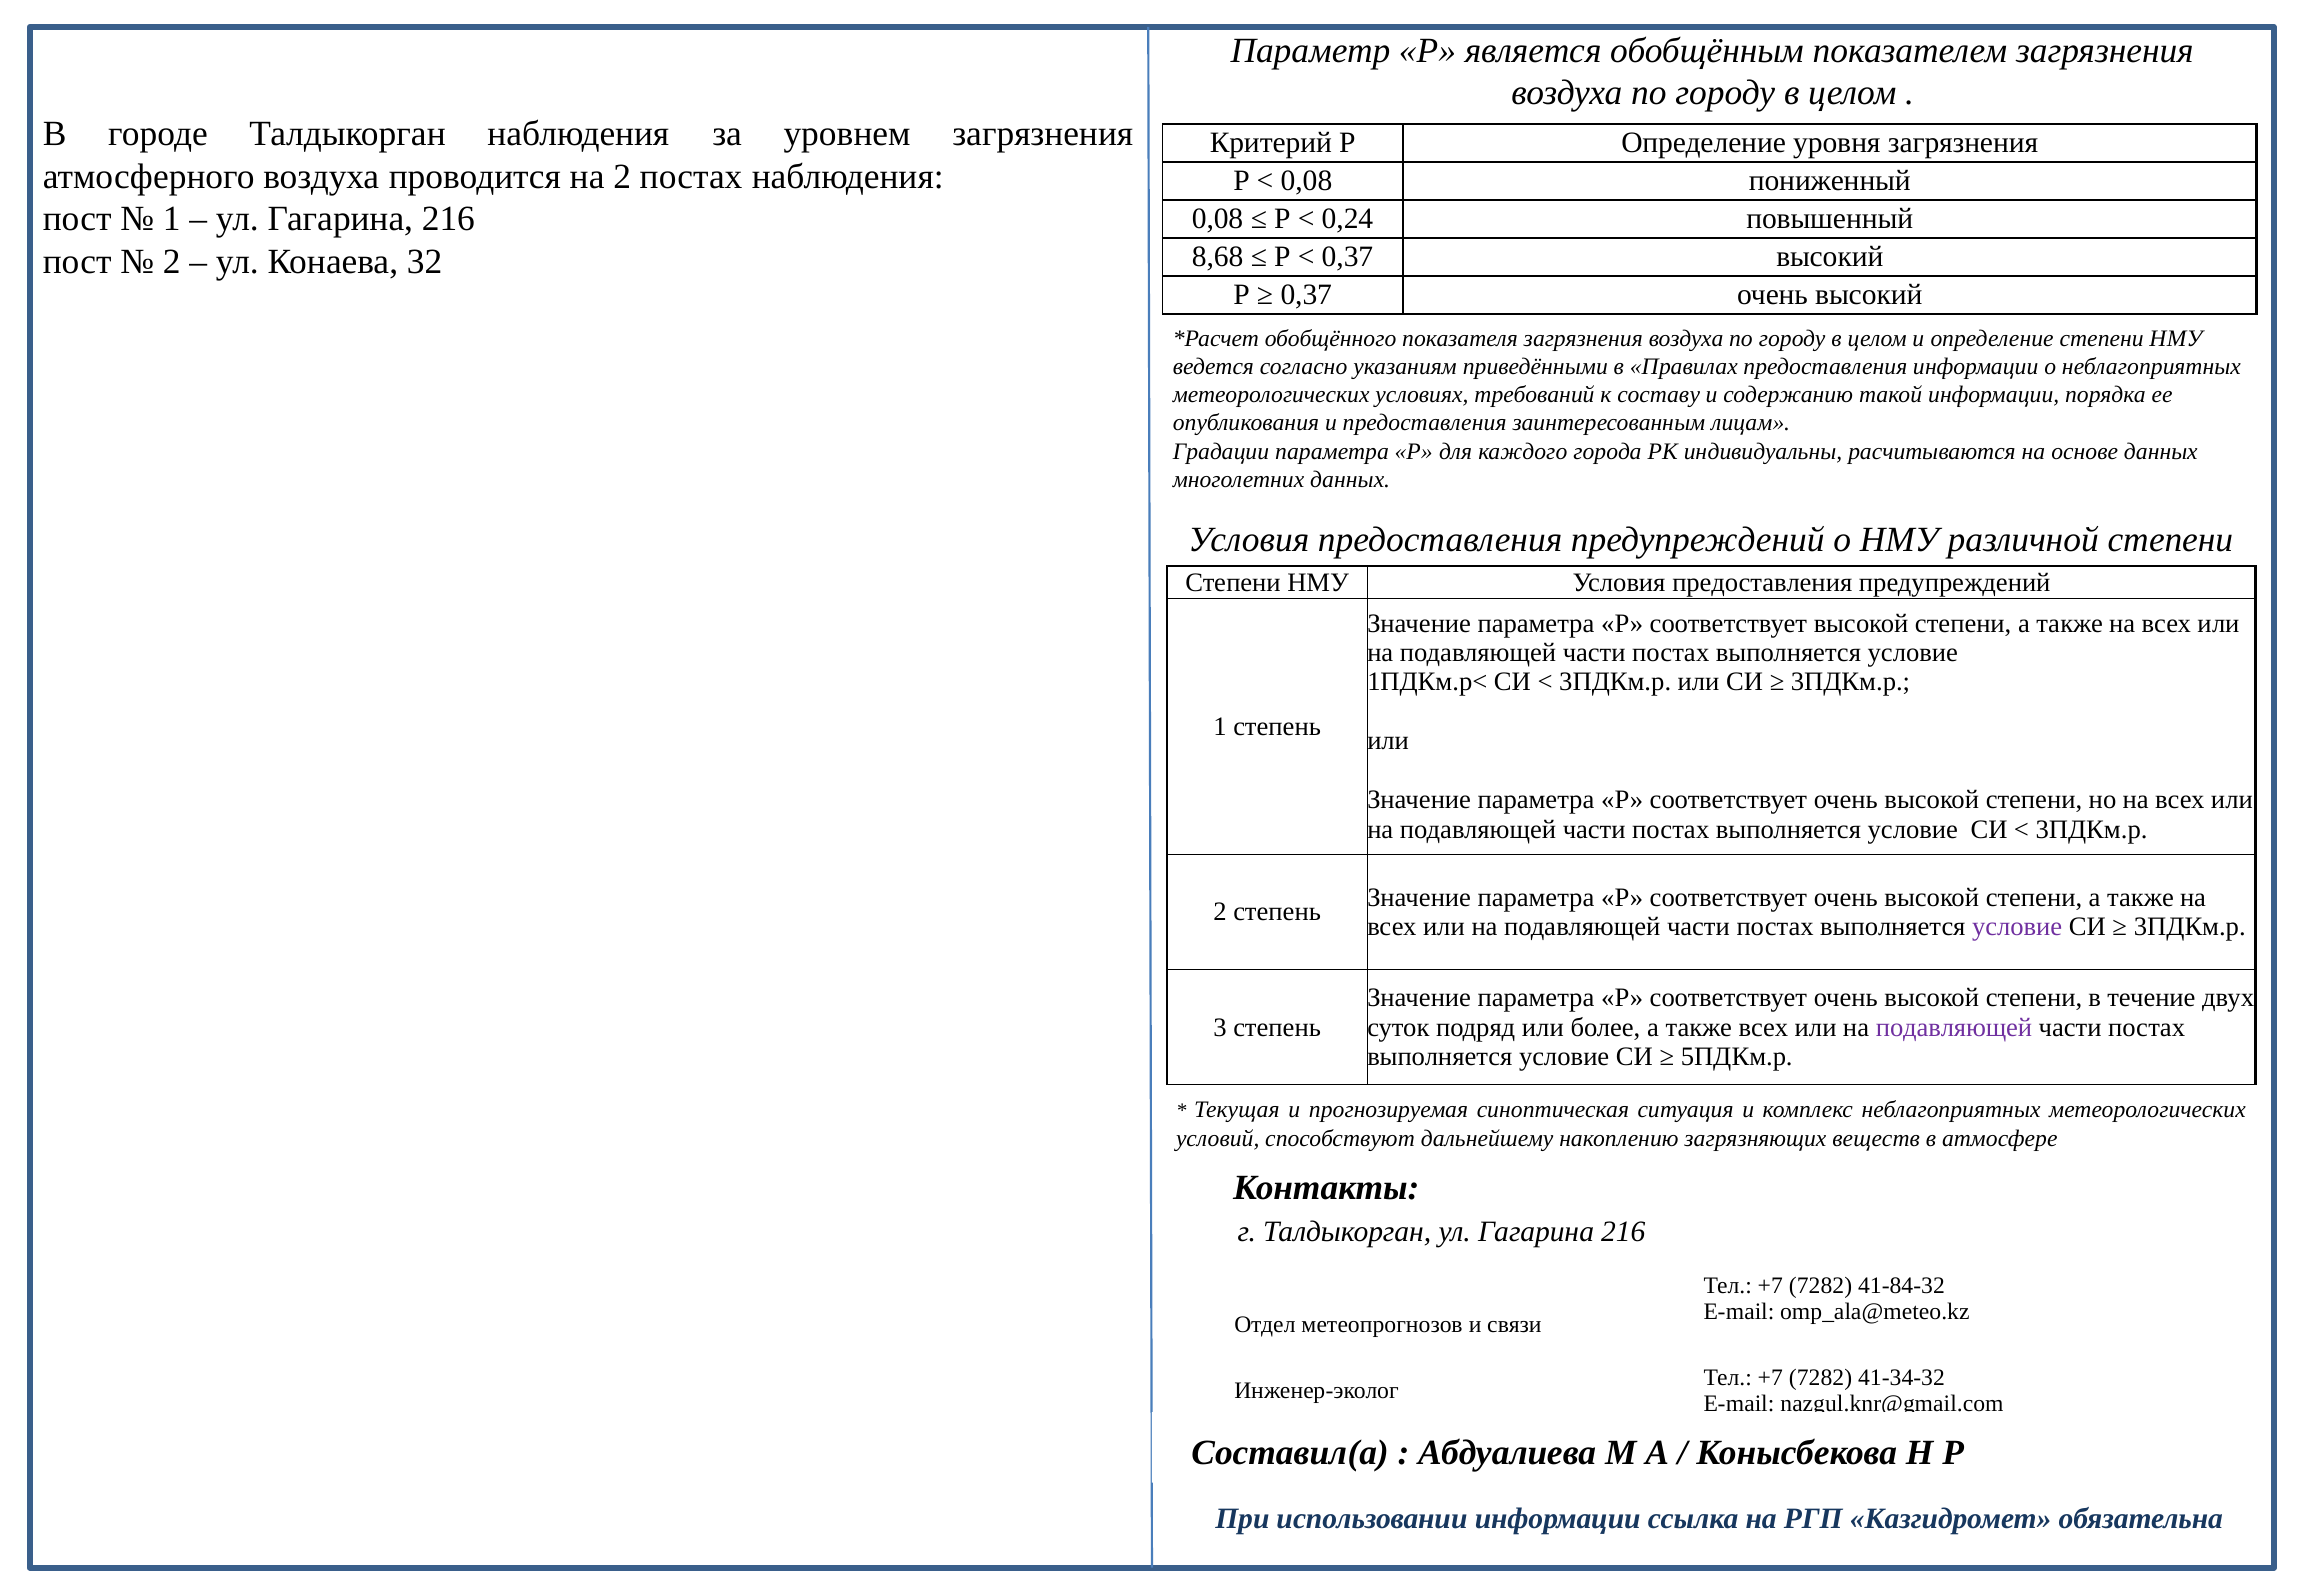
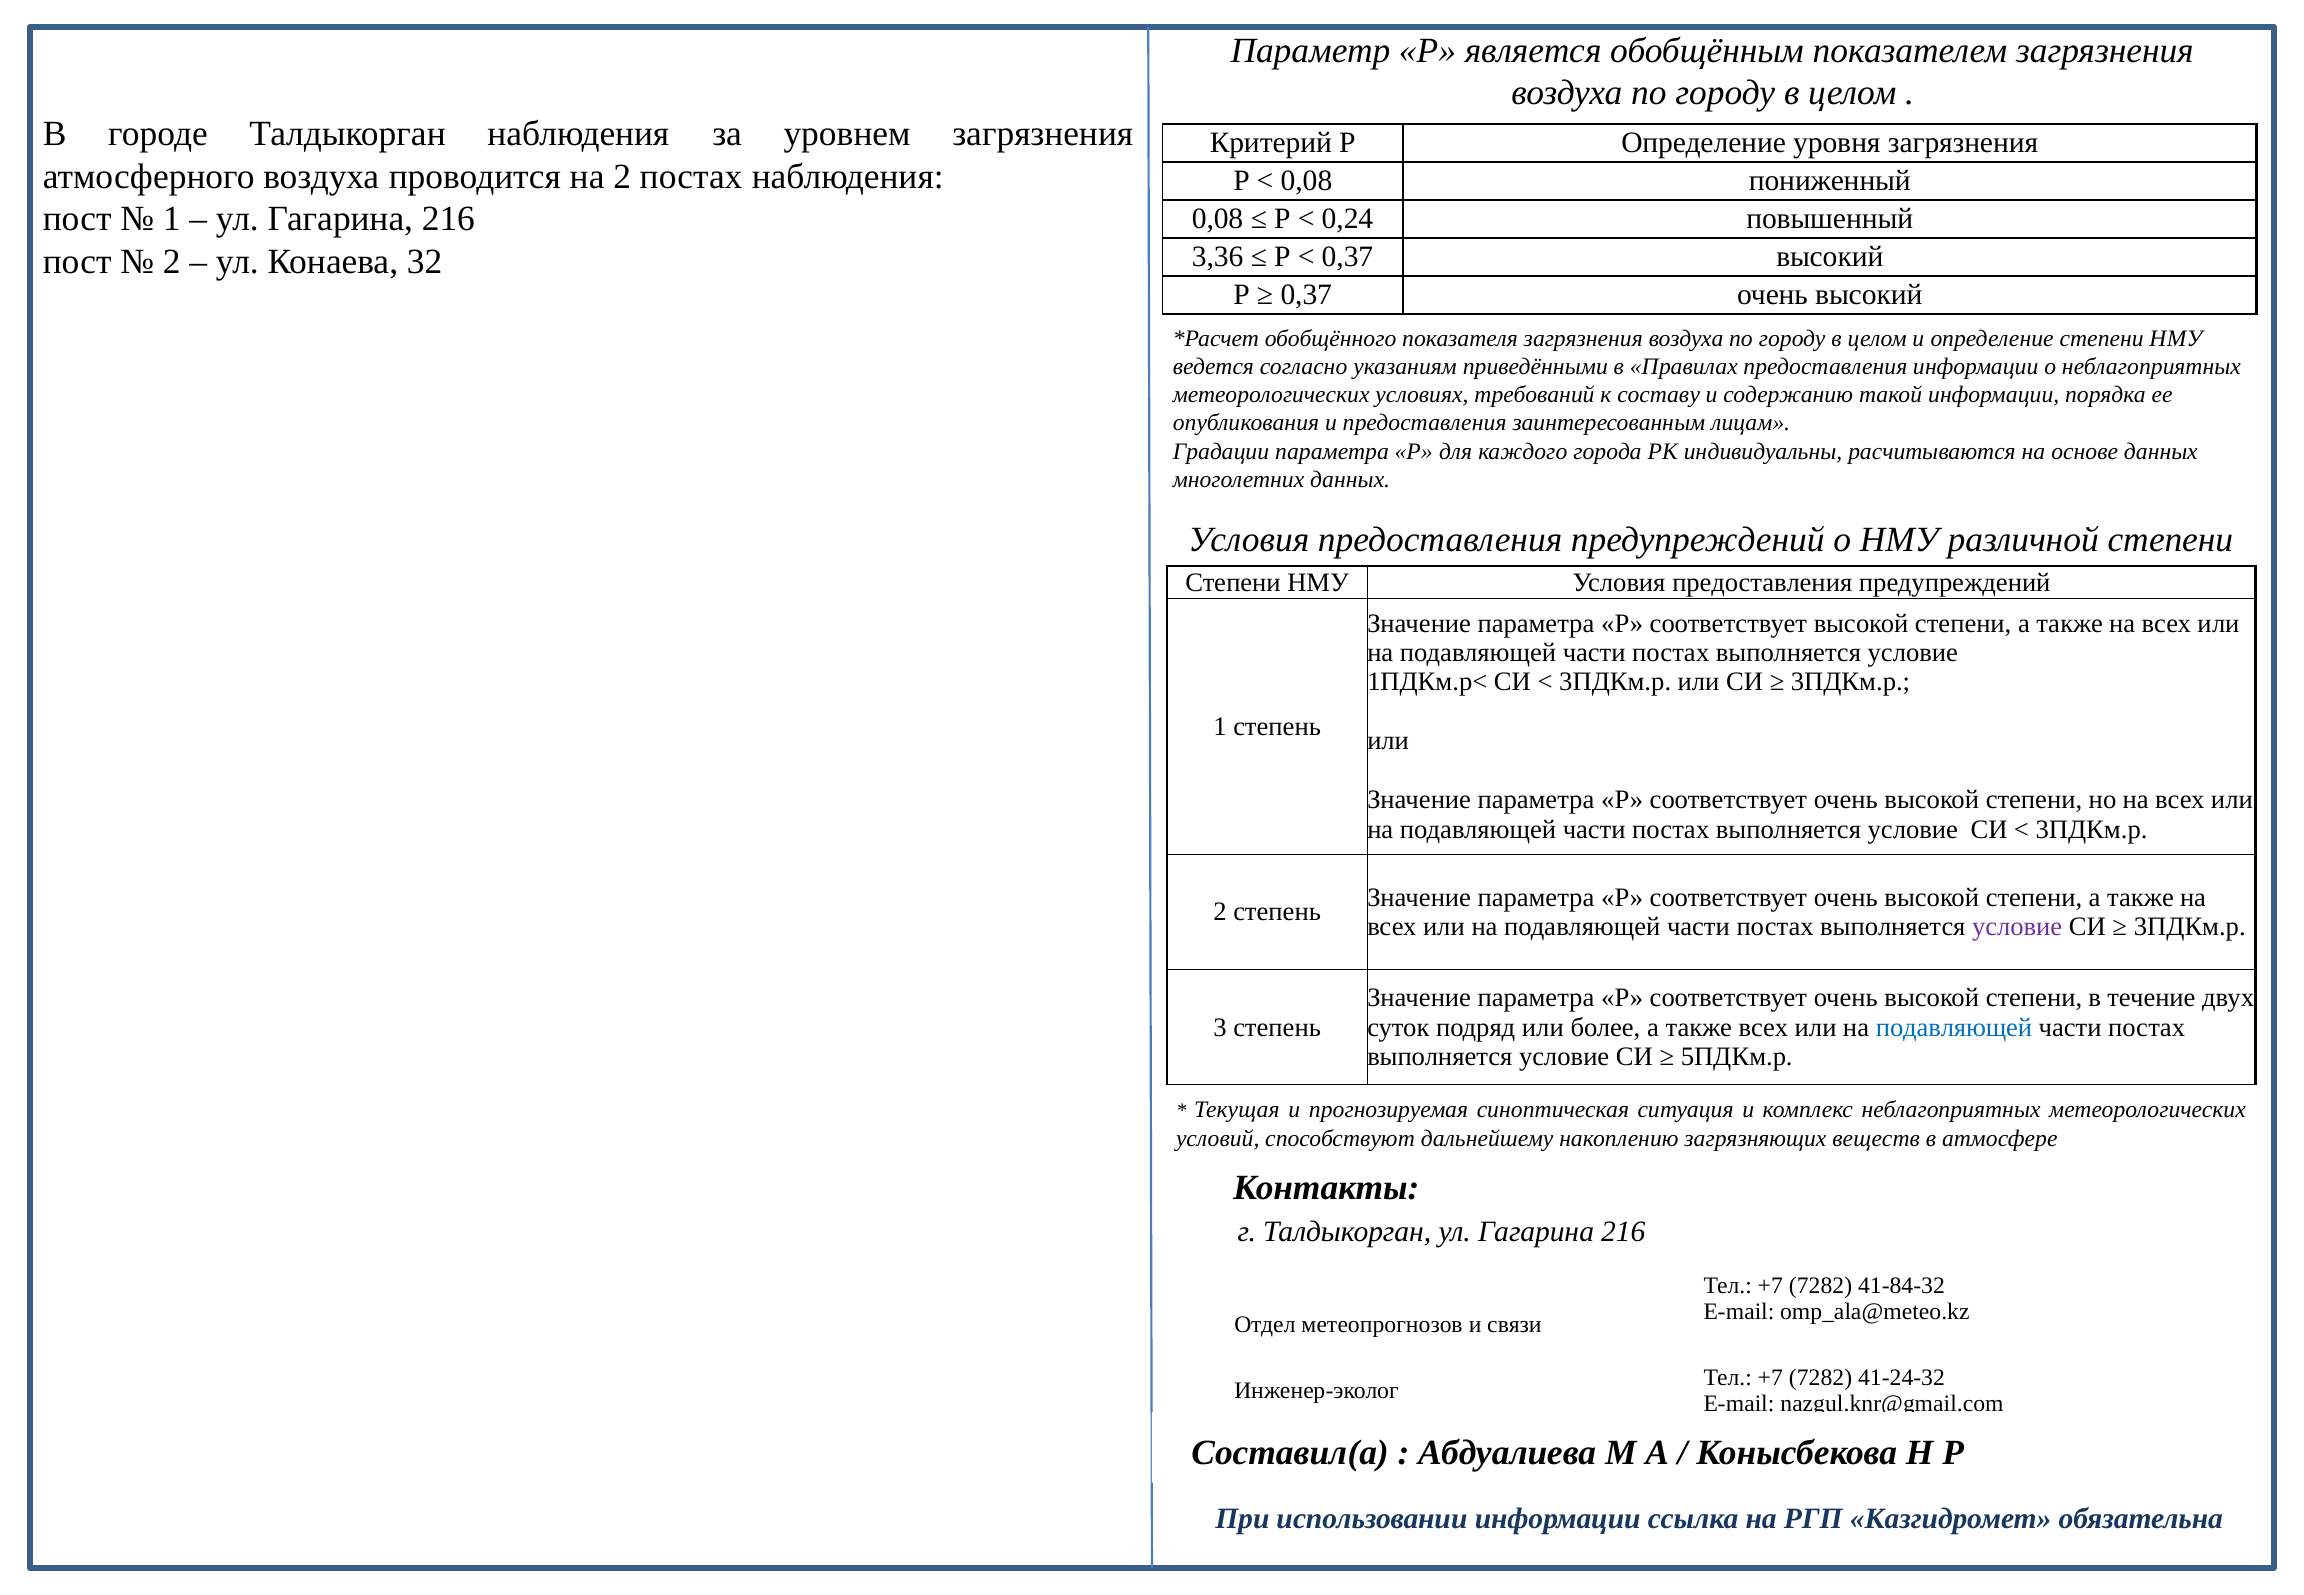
8,68: 8,68 -> 3,36
подавляющей at (1954, 1027) colour: purple -> blue
41-34-32: 41-34-32 -> 41-24-32
